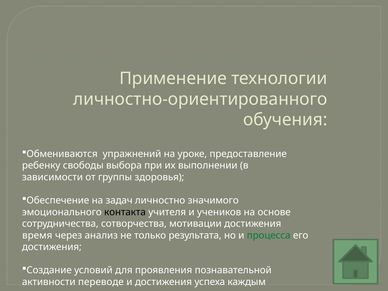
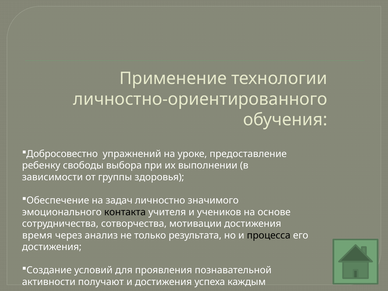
Обмениваются: Обмениваются -> Добросовестно
процесса colour: green -> black
переводе: переводе -> получают
